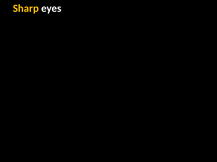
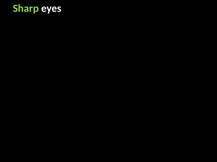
Sharp colour: yellow -> light green
